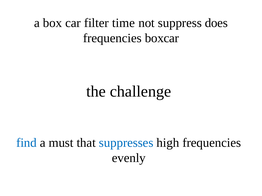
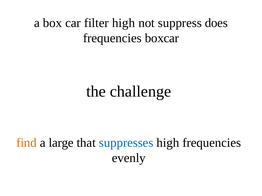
filter time: time -> high
find colour: blue -> orange
must: must -> large
